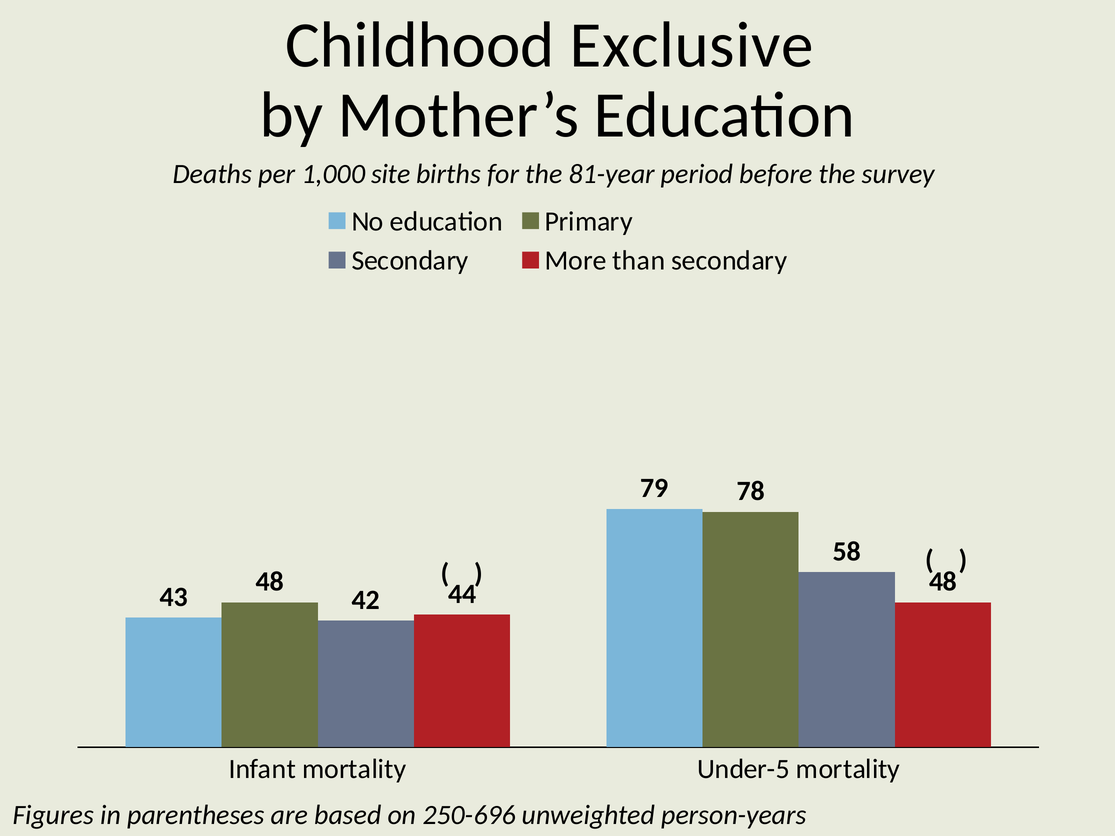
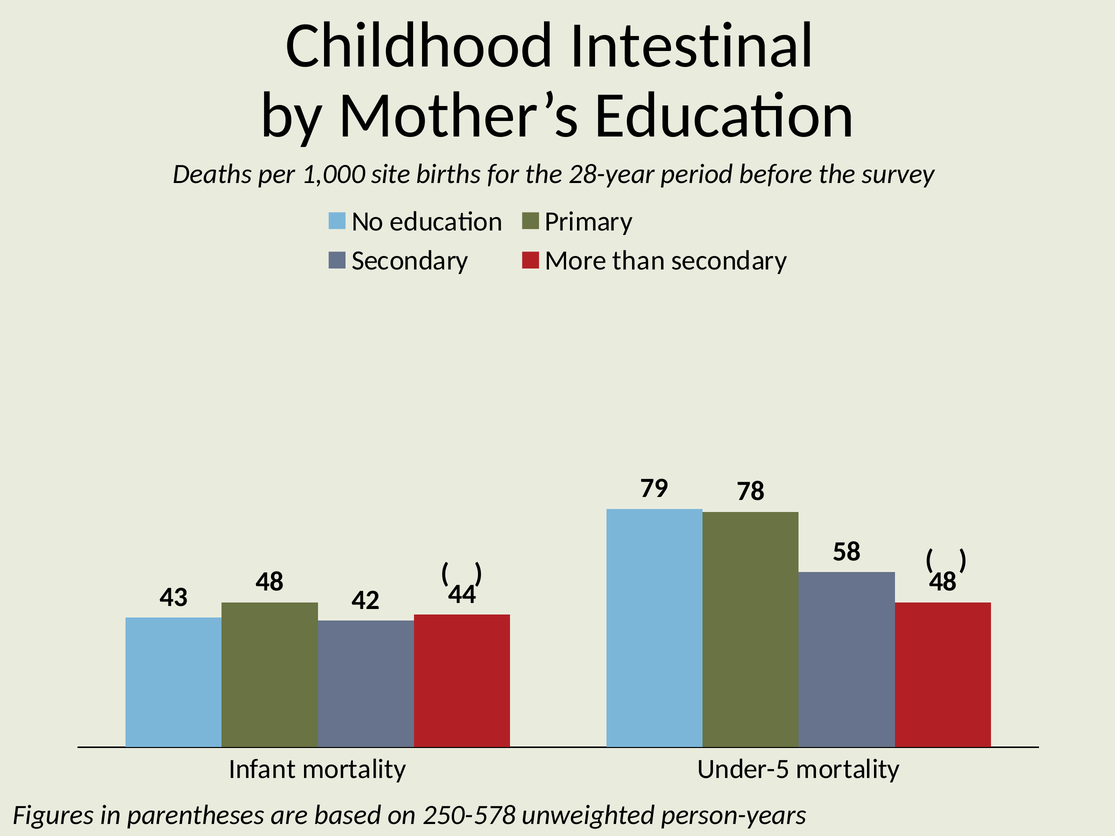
Exclusive: Exclusive -> Intestinal
81-year: 81-year -> 28-year
250-696: 250-696 -> 250-578
